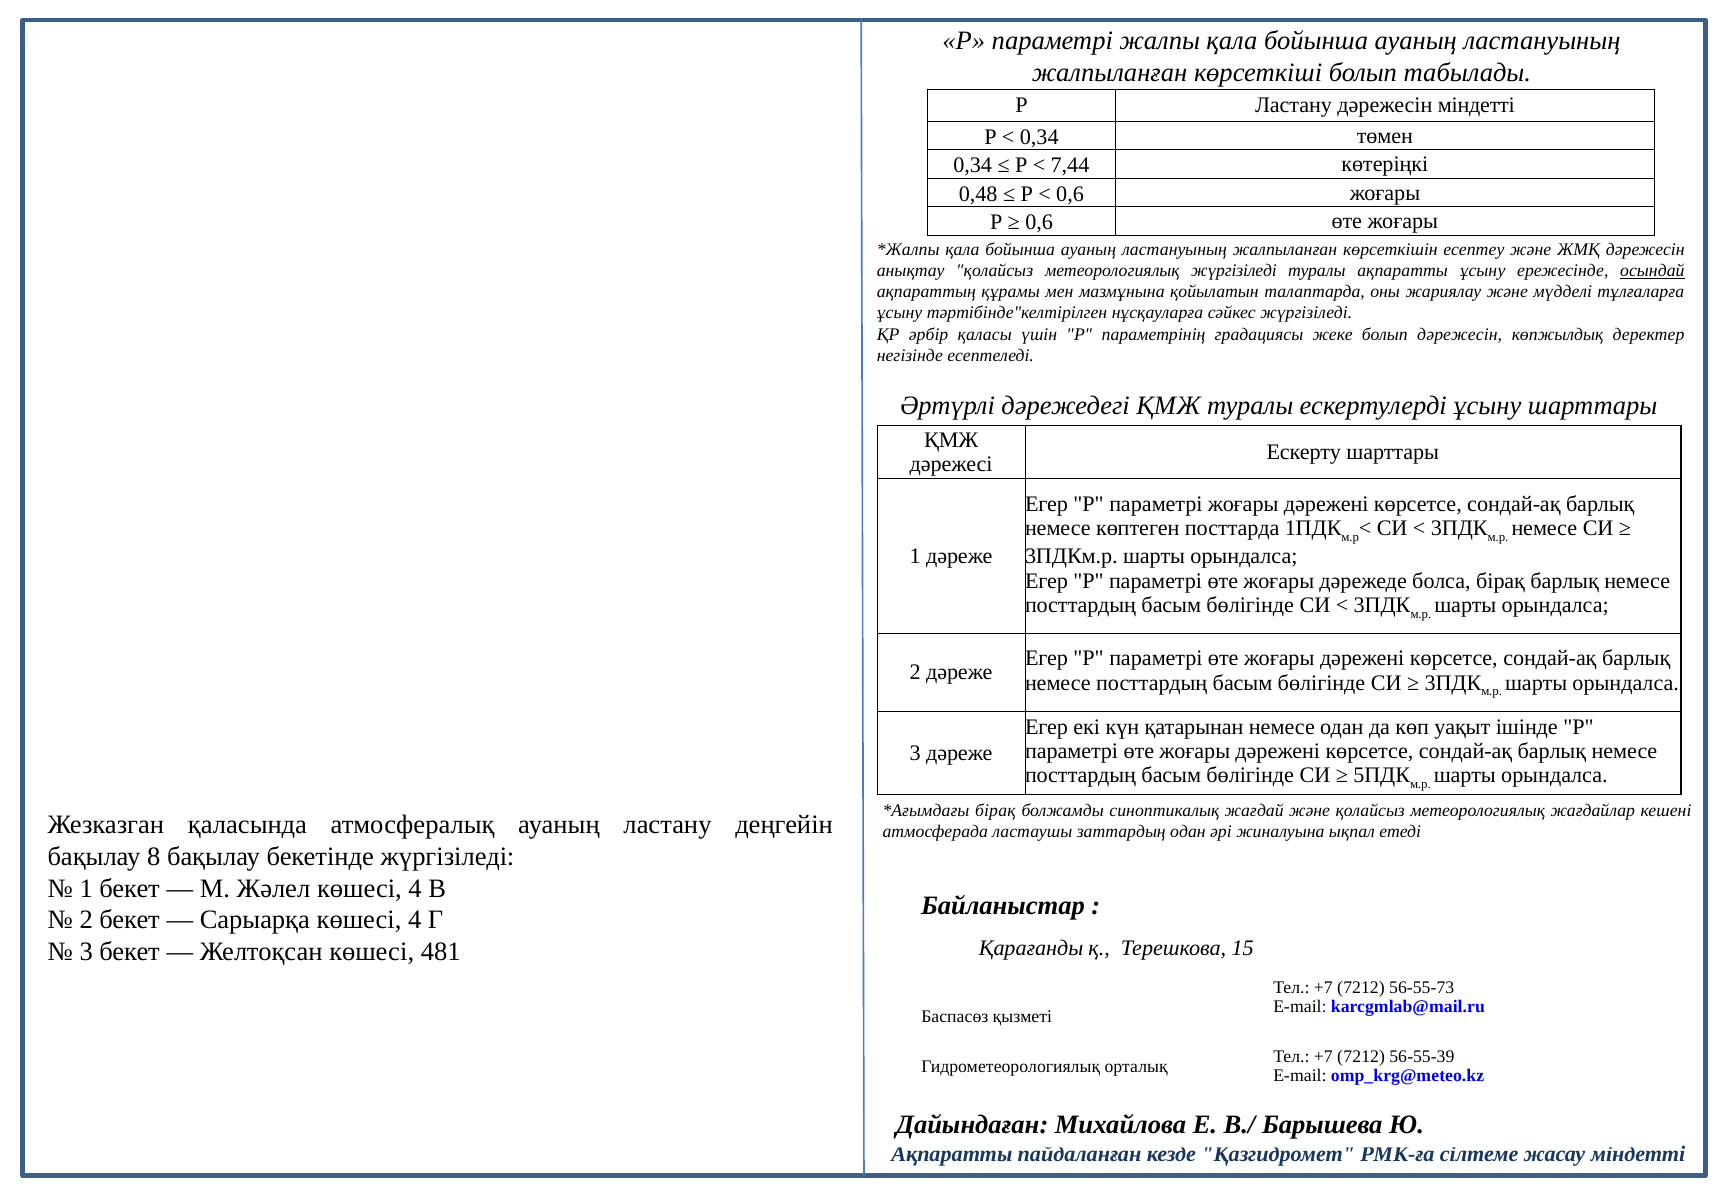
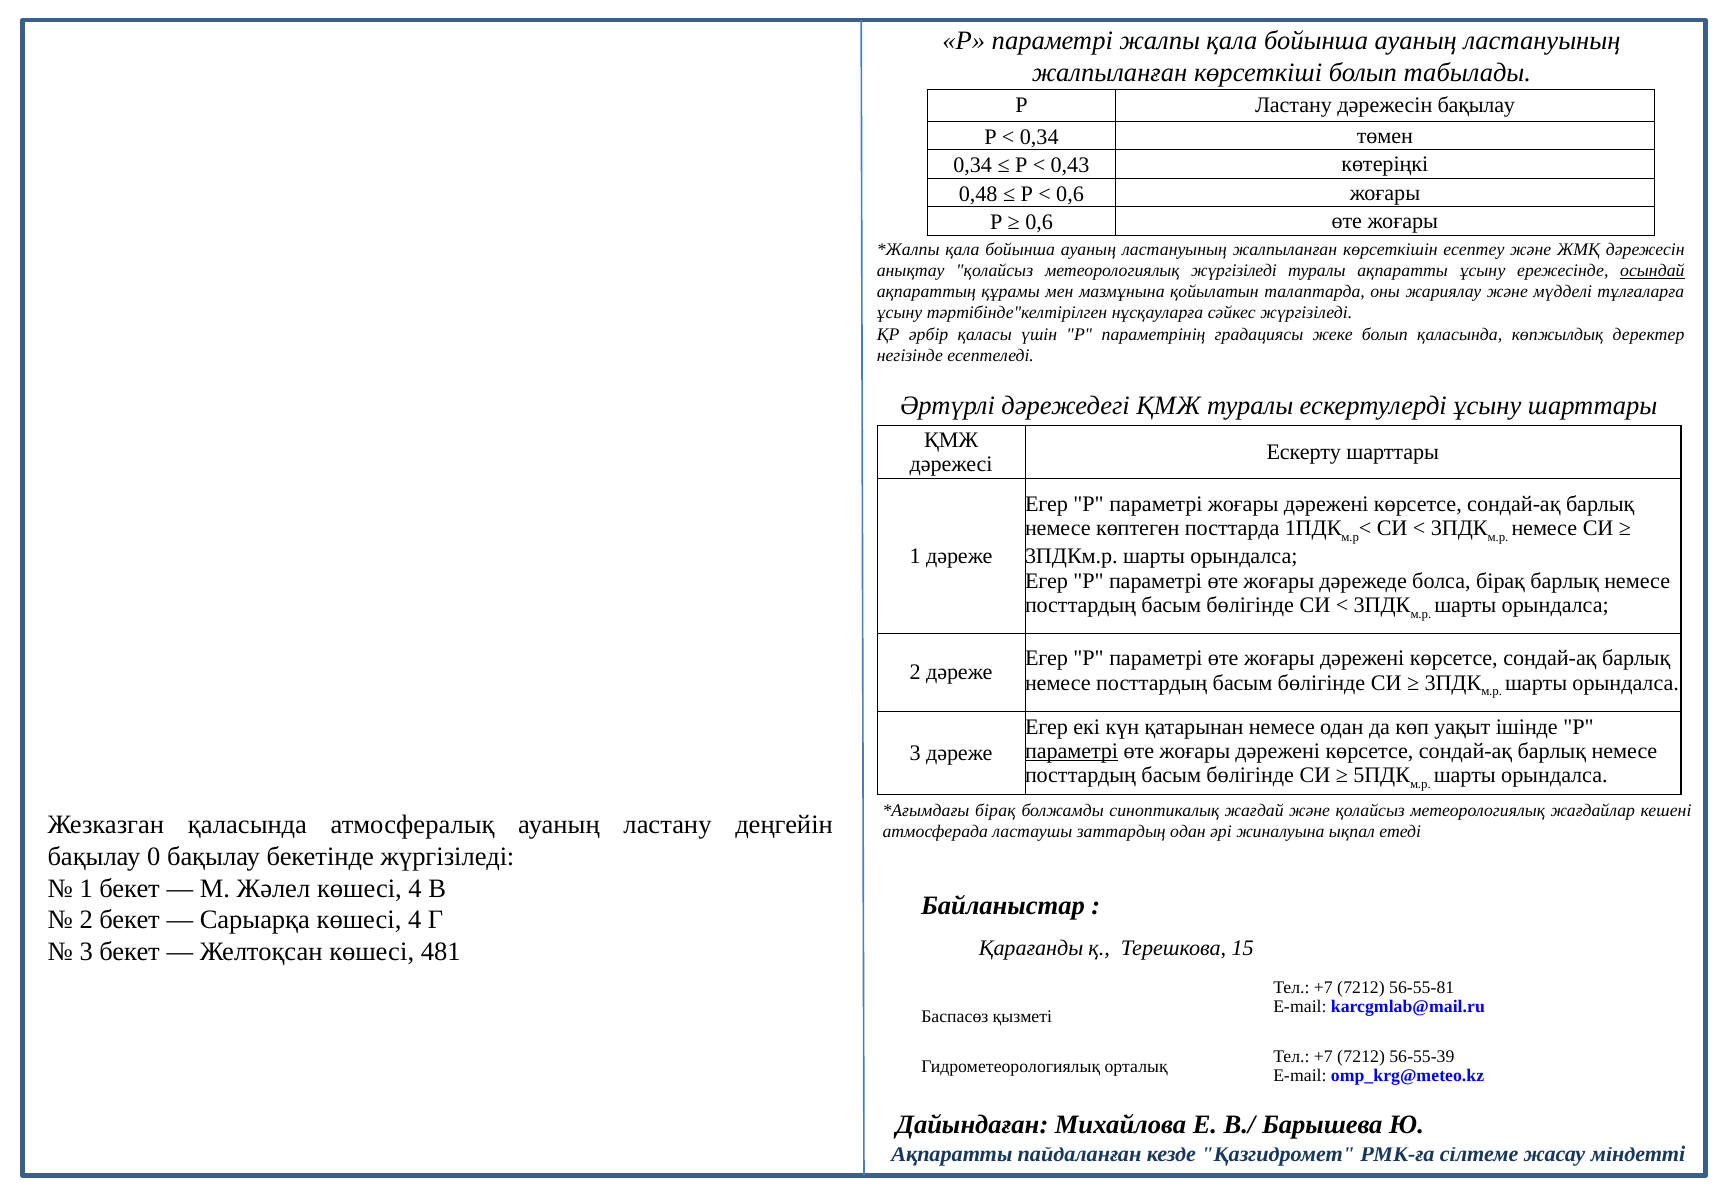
дәрежесін міндетті: міндетті -> бақылау
7,44: 7,44 -> 0,43
болып дәрежесін: дәрежесін -> қаласында
параметрі at (1072, 751) underline: none -> present
8: 8 -> 0
56-55-73: 56-55-73 -> 56-55-81
